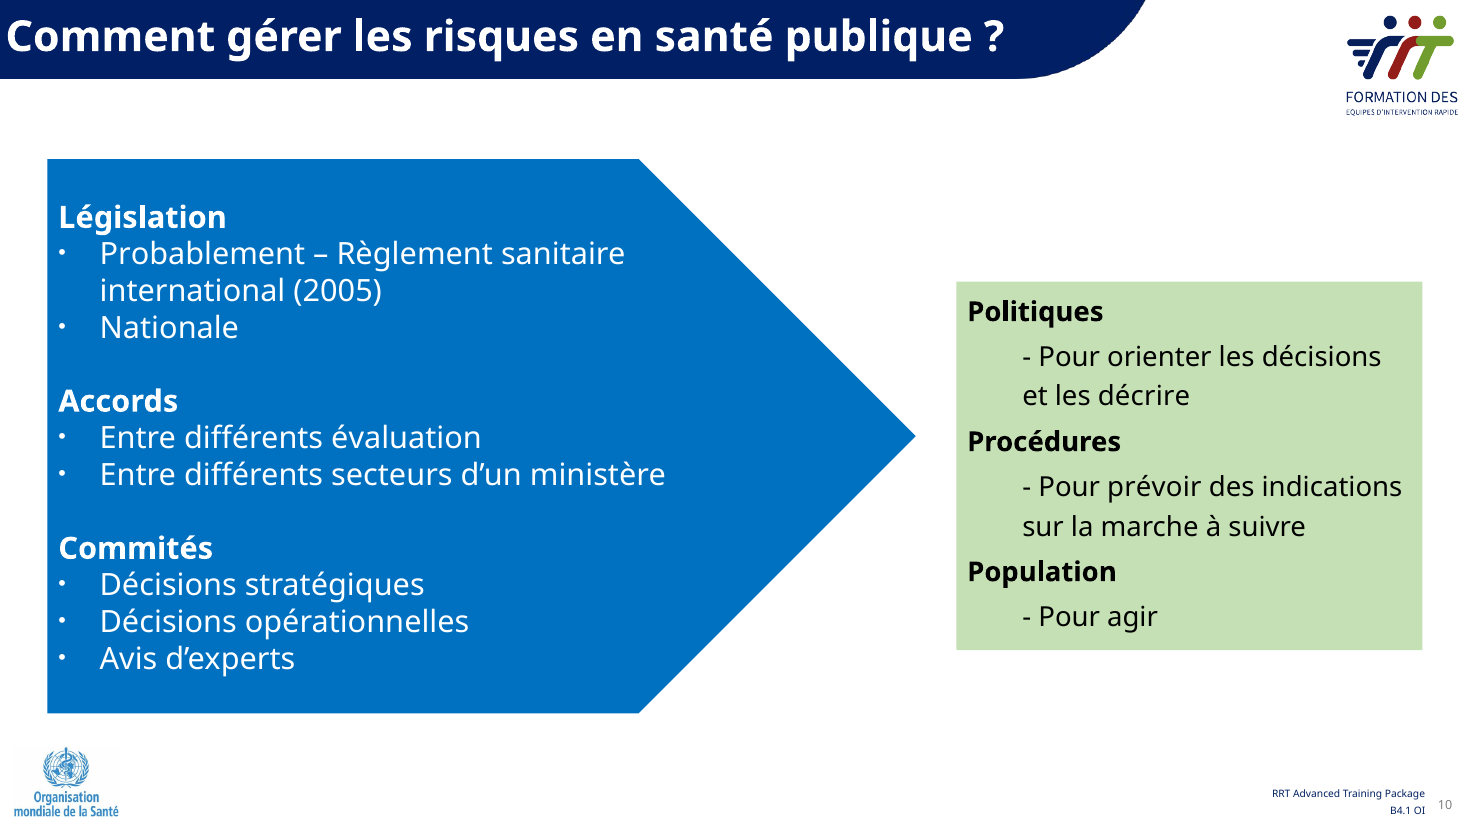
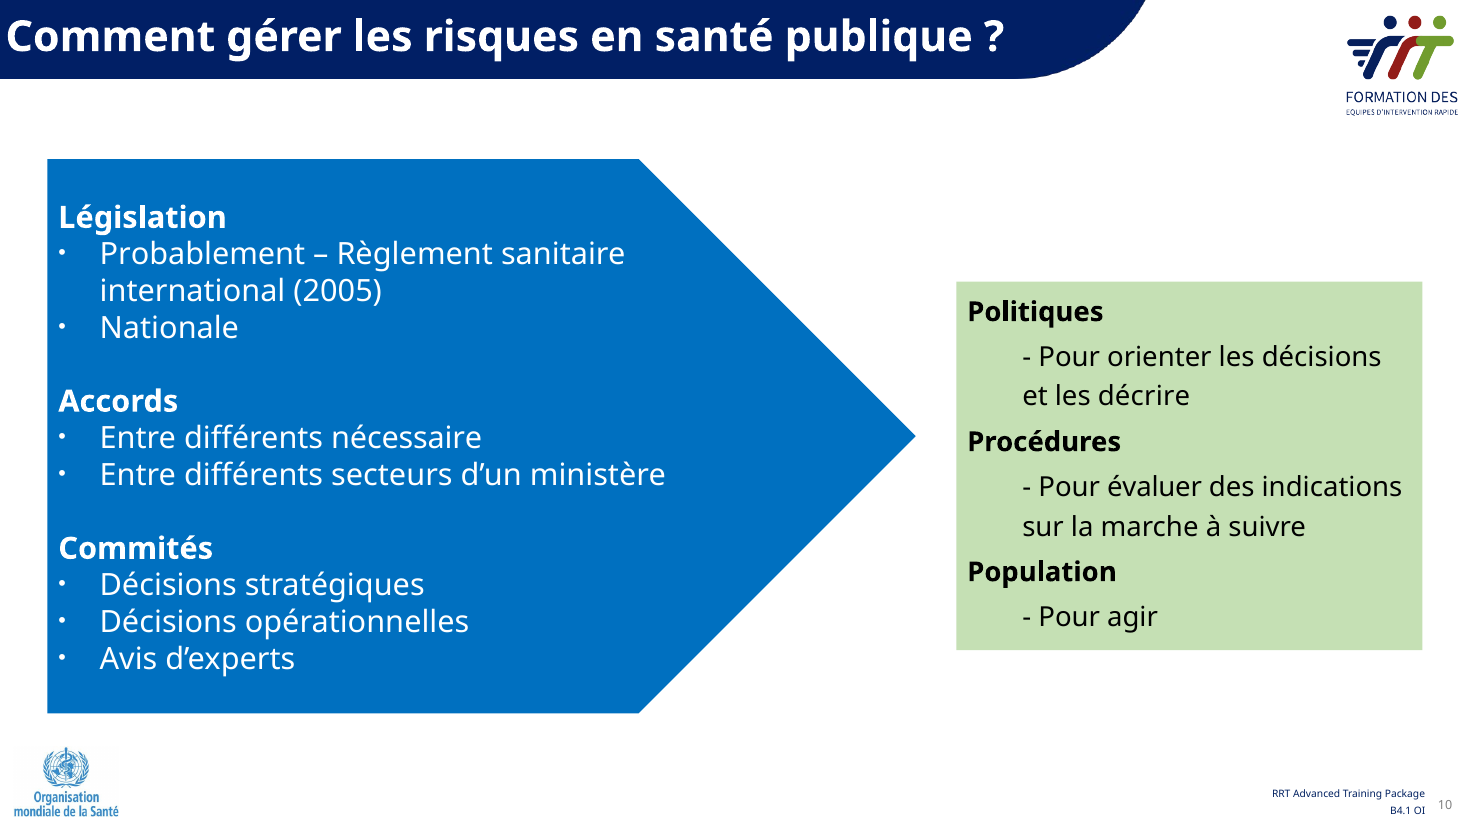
évaluation: évaluation -> nécessaire
prévoir: prévoir -> évaluer
